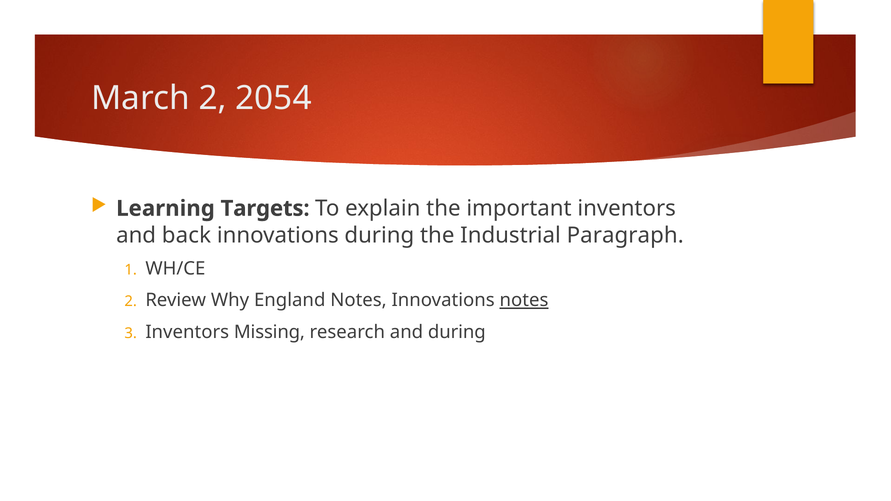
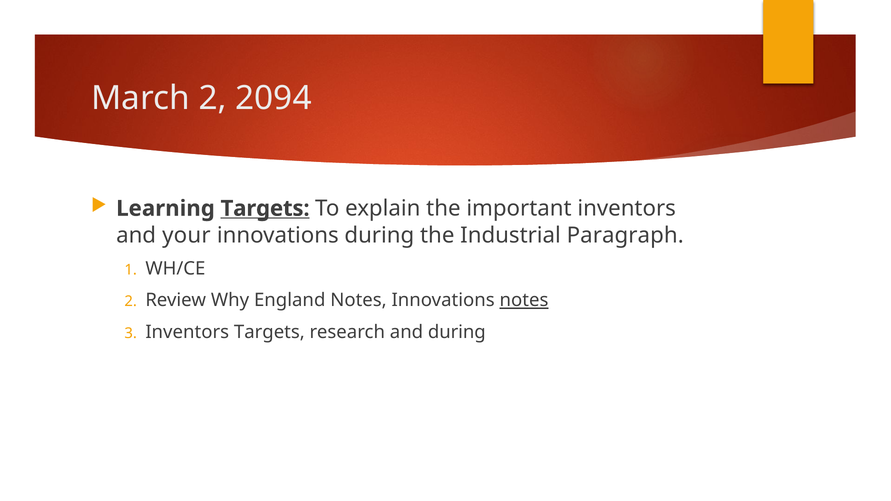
2054: 2054 -> 2094
Targets at (265, 209) underline: none -> present
back: back -> your
Inventors Missing: Missing -> Targets
